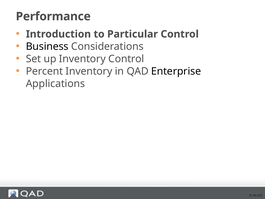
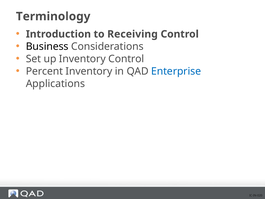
Performance: Performance -> Terminology
Particular: Particular -> Receiving
Enterprise colour: black -> blue
